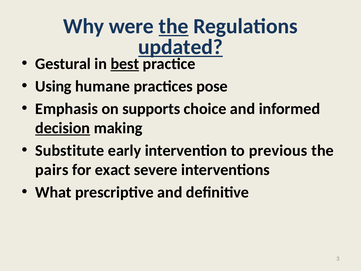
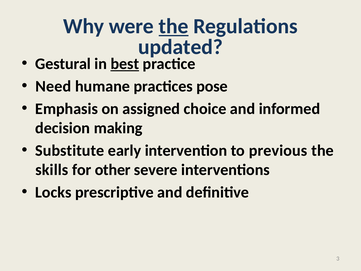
updated underline: present -> none
Using: Using -> Need
supports: supports -> assigned
decision underline: present -> none
pairs: pairs -> skills
exact: exact -> other
What: What -> Locks
